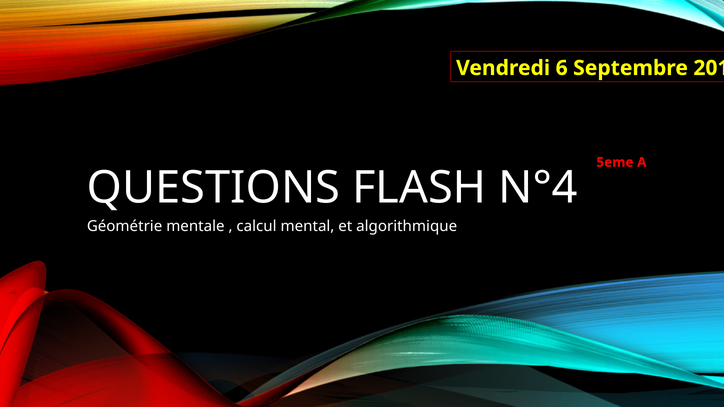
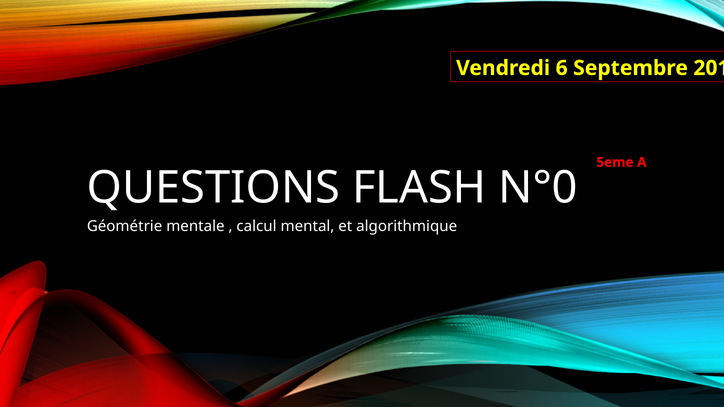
N°4: N°4 -> N°0
